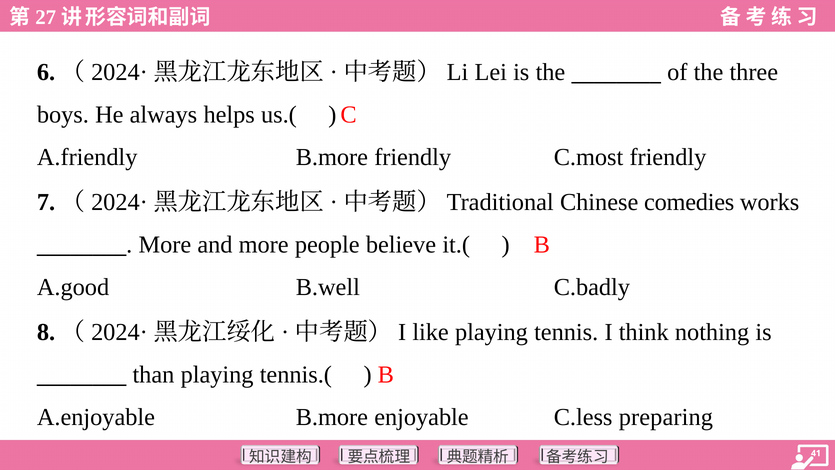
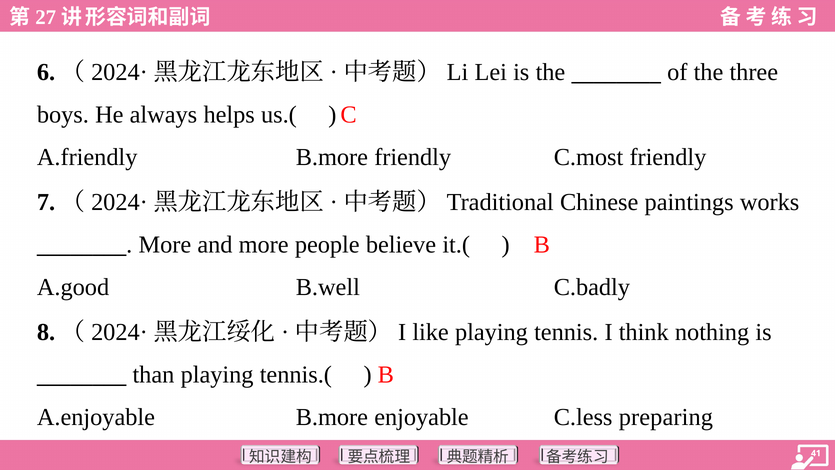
comedies: comedies -> paintings
